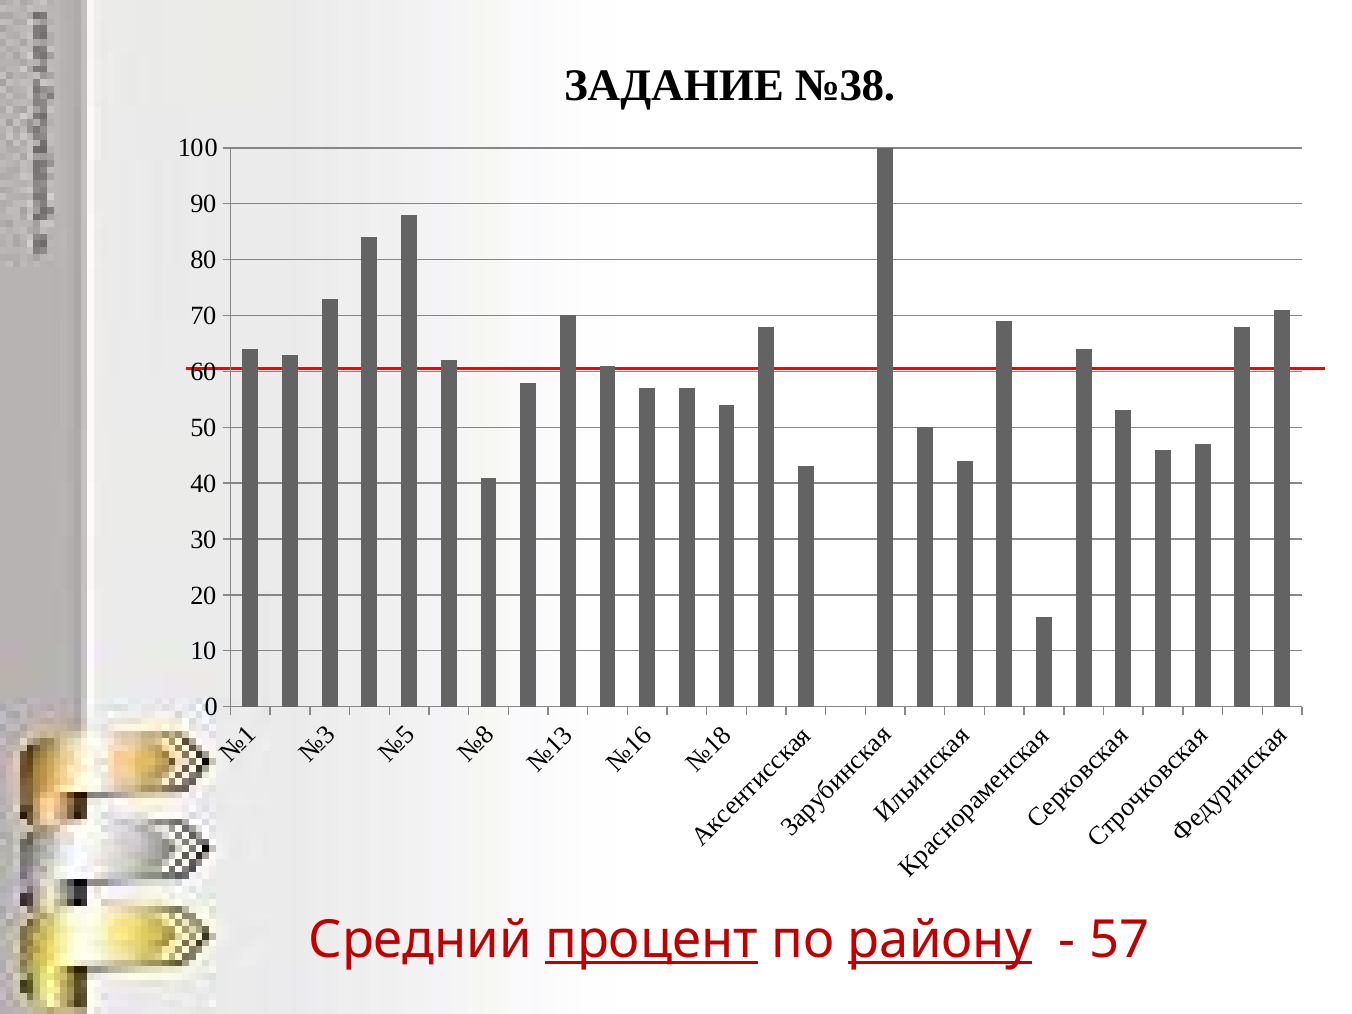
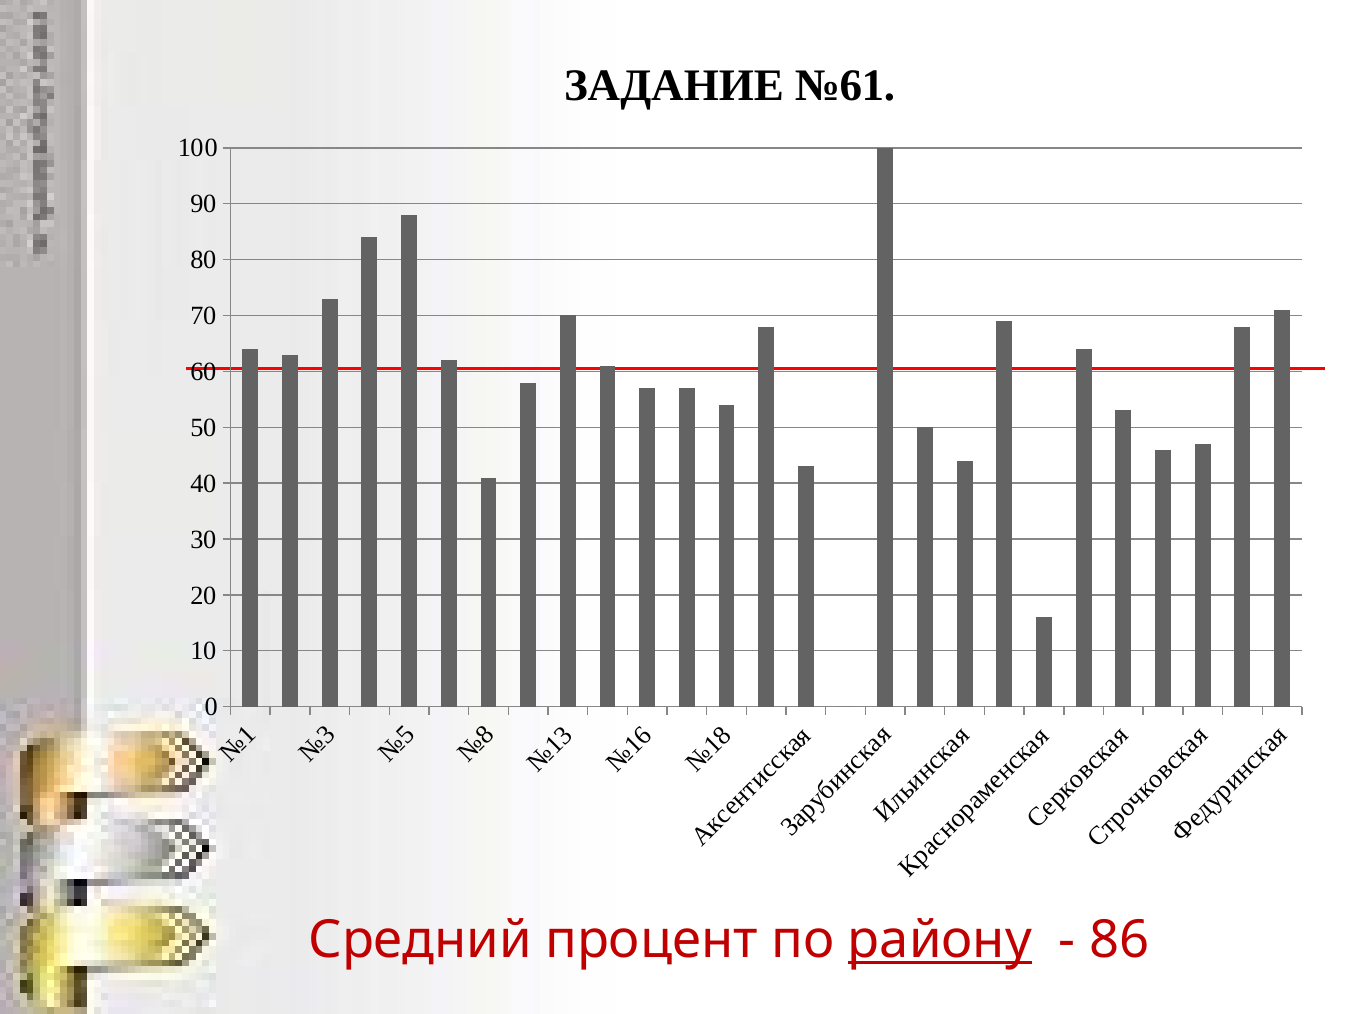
№38: №38 -> №61
процент underline: present -> none
57: 57 -> 86
